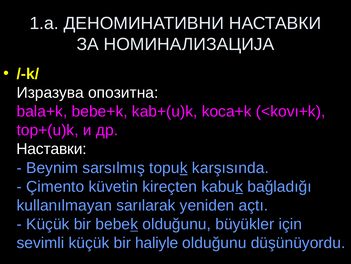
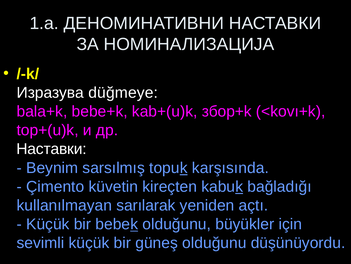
опозитна: опозитна -> düğmeye
koca+k: koca+k -> збор+k
haliyle: haliyle -> güneş
